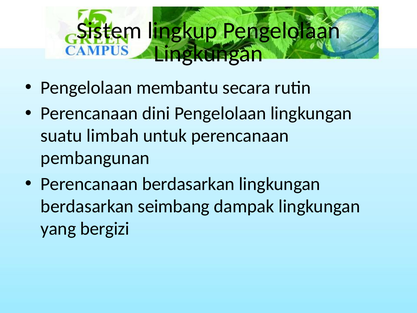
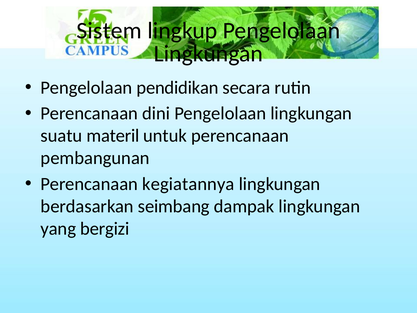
membantu: membantu -> pendidikan
limbah: limbah -> materil
Perencanaan berdasarkan: berdasarkan -> kegiatannya
